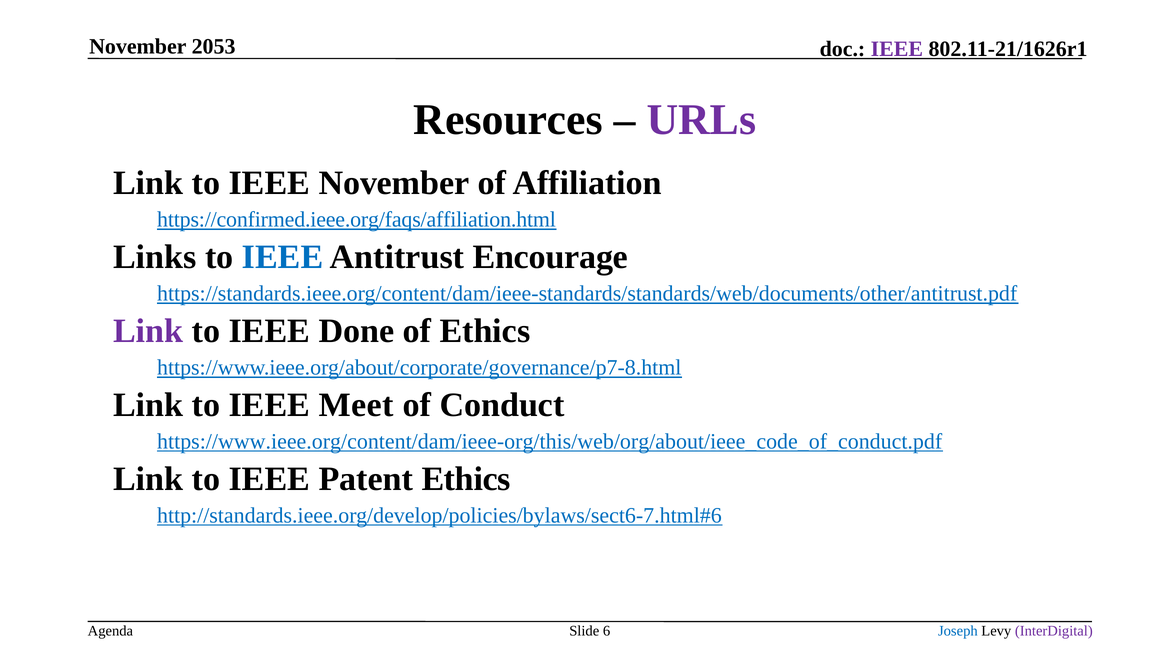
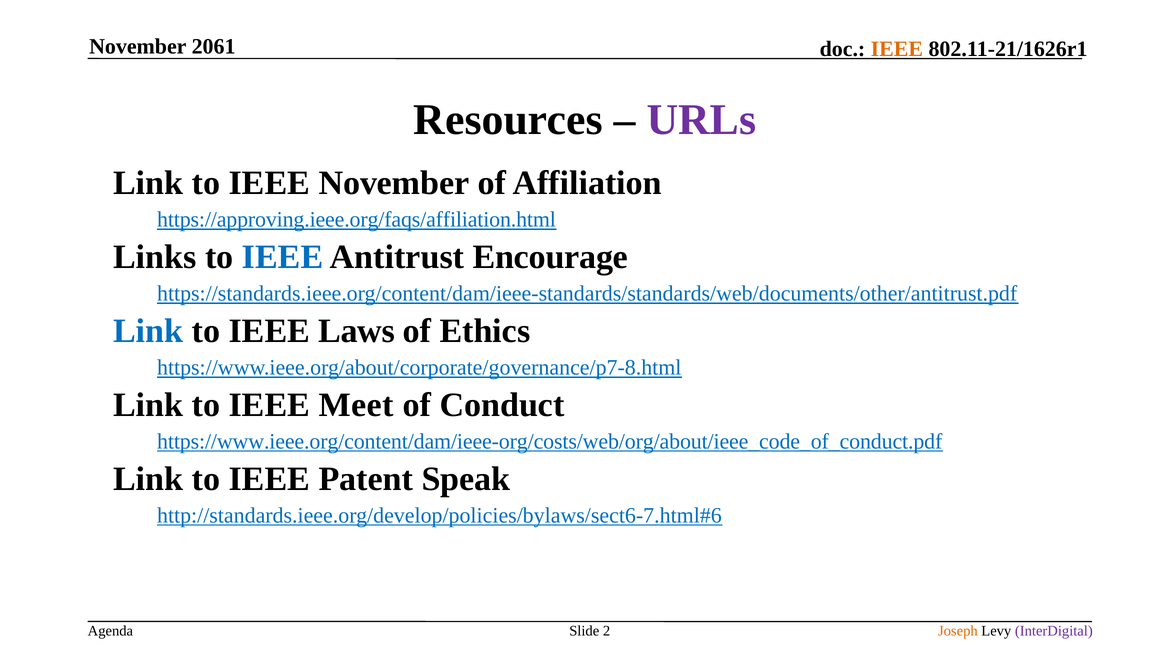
2053: 2053 -> 2061
IEEE at (897, 49) colour: purple -> orange
https://confirmed.ieee.org/faqs/affiliation.html: https://confirmed.ieee.org/faqs/affiliation.html -> https://approving.ieee.org/faqs/affiliation.html
Link at (148, 331) colour: purple -> blue
Done: Done -> Laws
https://www.ieee.org/content/dam/ieee-org/this/web/org/about/ieee_code_of_conduct.pdf: https://www.ieee.org/content/dam/ieee-org/this/web/org/about/ieee_code_of_conduct.pdf -> https://www.ieee.org/content/dam/ieee-org/costs/web/org/about/ieee_code_of_conduct.pdf
Patent Ethics: Ethics -> Speak
6: 6 -> 2
Joseph colour: blue -> orange
